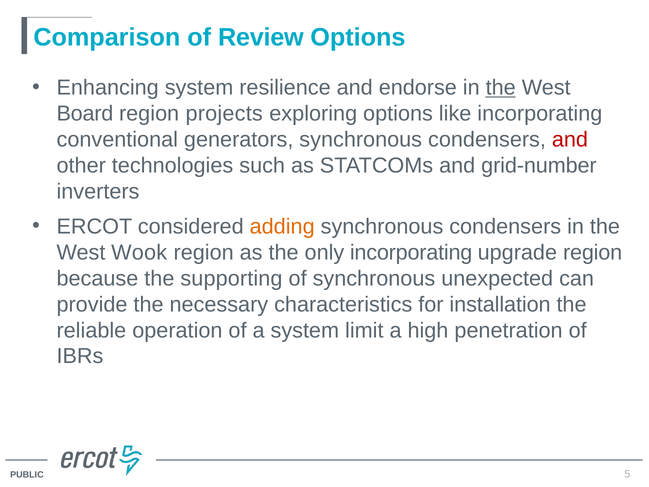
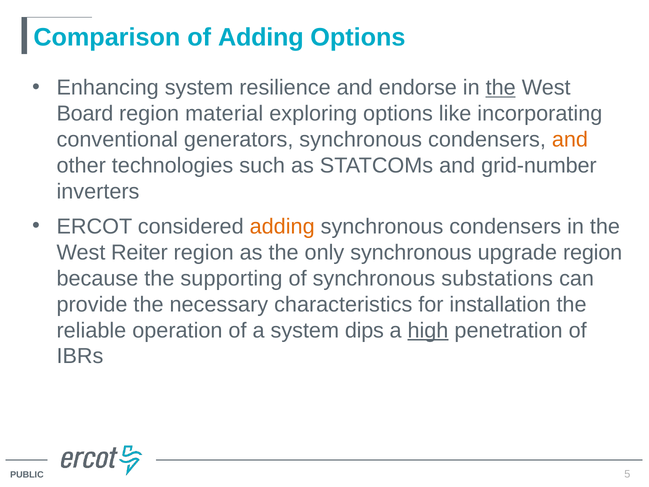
of Review: Review -> Adding
projects: projects -> material
and at (570, 140) colour: red -> orange
Wook: Wook -> Reiter
only incorporating: incorporating -> synchronous
unexpected: unexpected -> substations
limit: limit -> dips
high underline: none -> present
